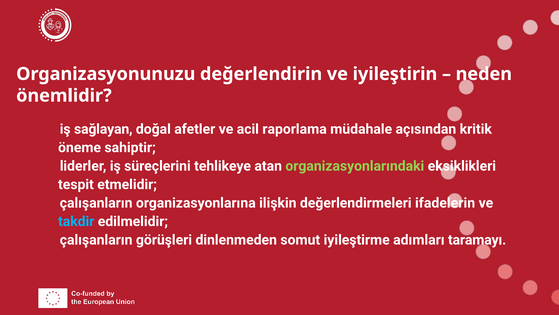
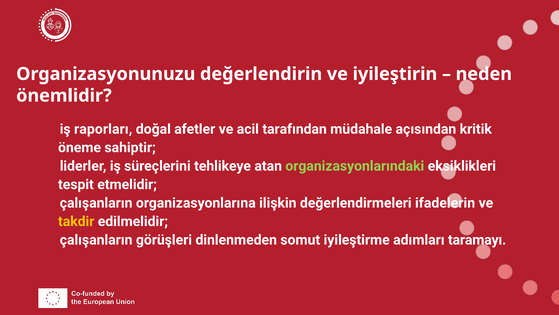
sağlayan: sağlayan -> raporları
raporlama: raporlama -> tarafından
takdir colour: light blue -> yellow
